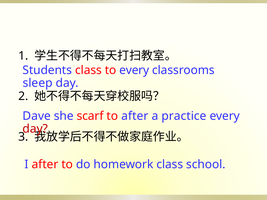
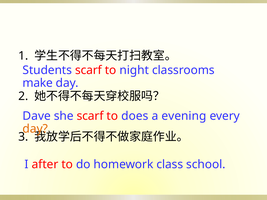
Students class: class -> scarf
to every: every -> night
sleep: sleep -> make
to after: after -> does
practice: practice -> evening
day at (35, 129) colour: red -> orange
